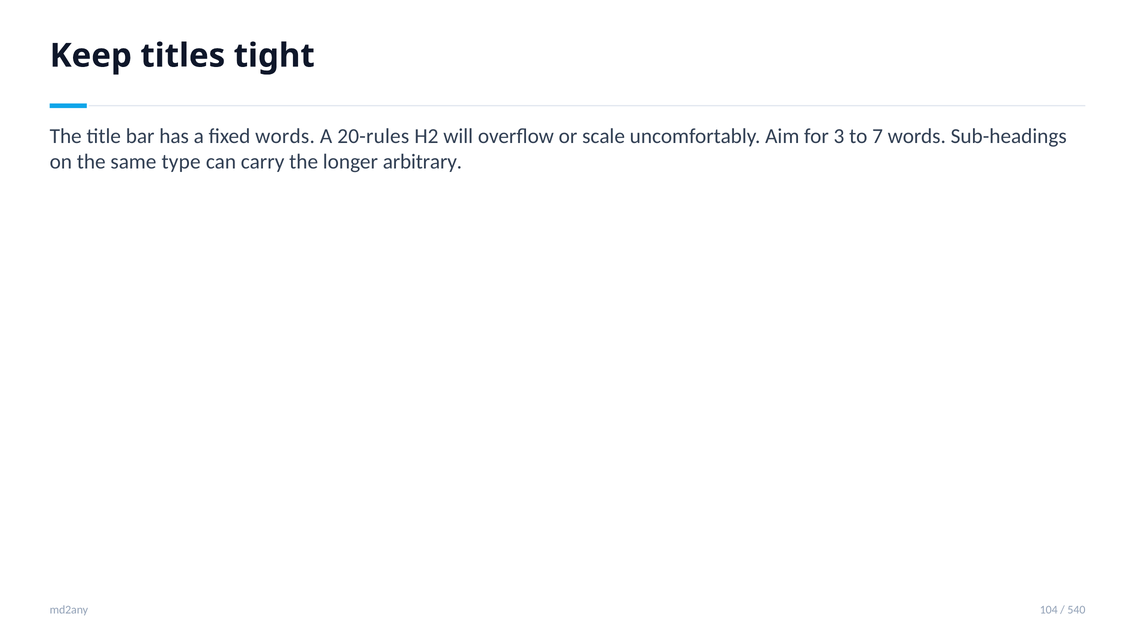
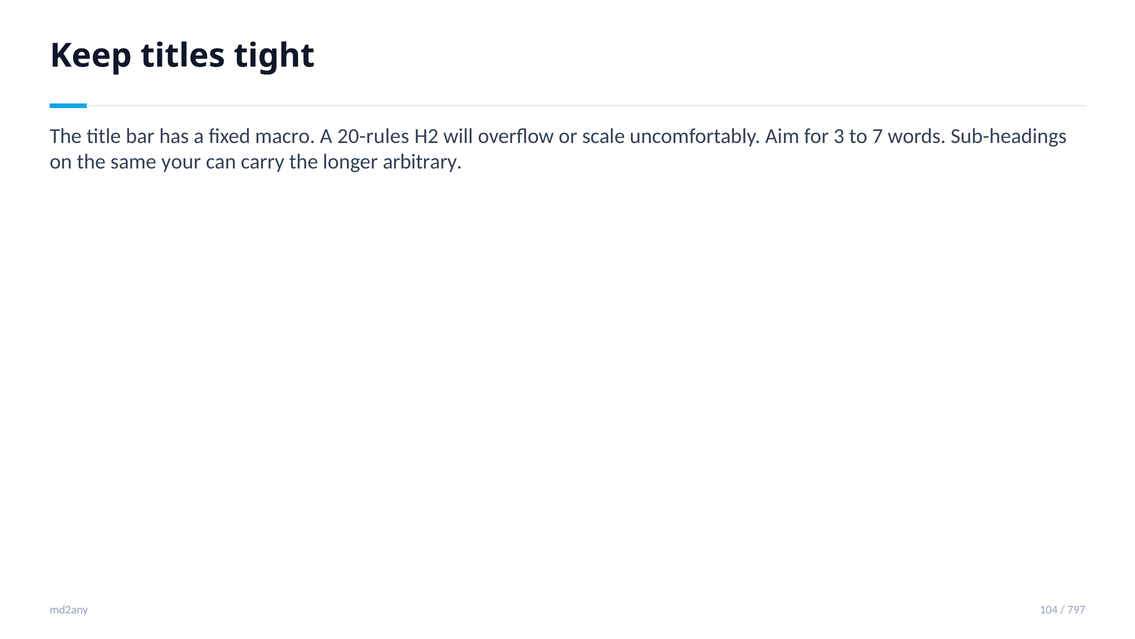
fixed words: words -> macro
type: type -> your
540: 540 -> 797
